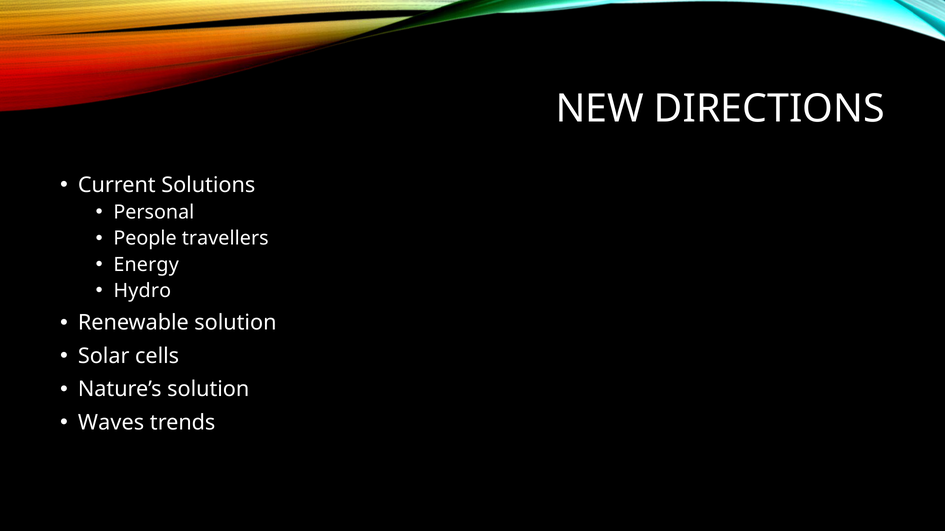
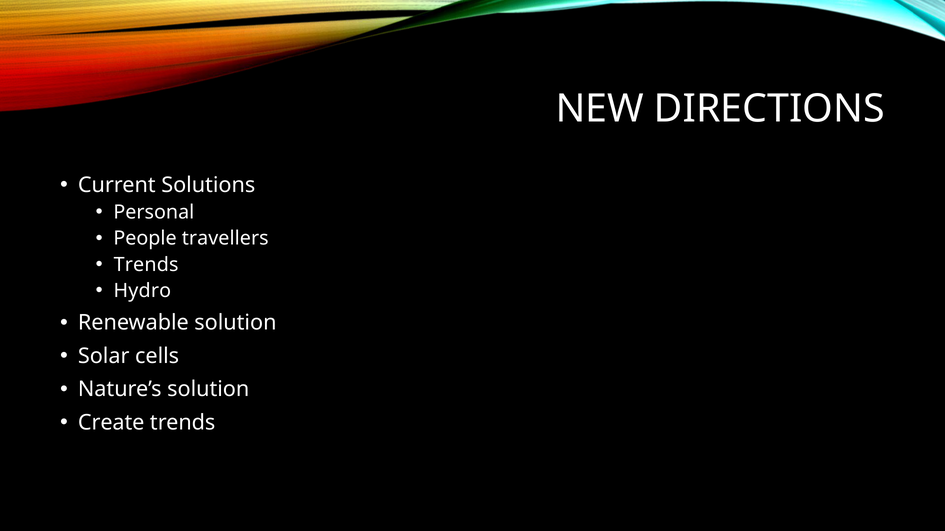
Energy at (146, 265): Energy -> Trends
Waves: Waves -> Create
